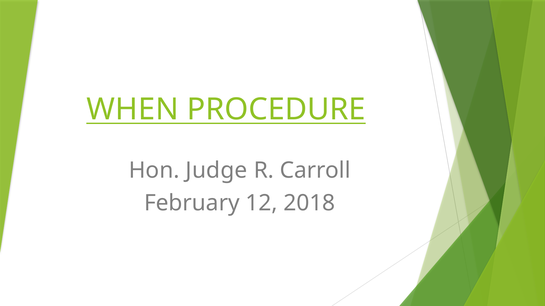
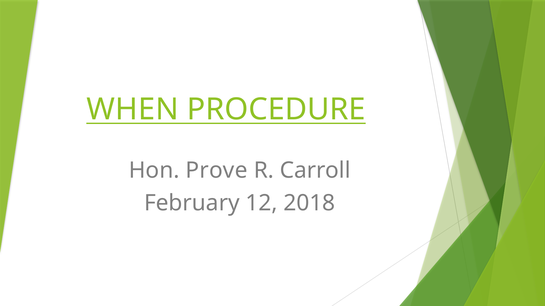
Judge: Judge -> Prove
